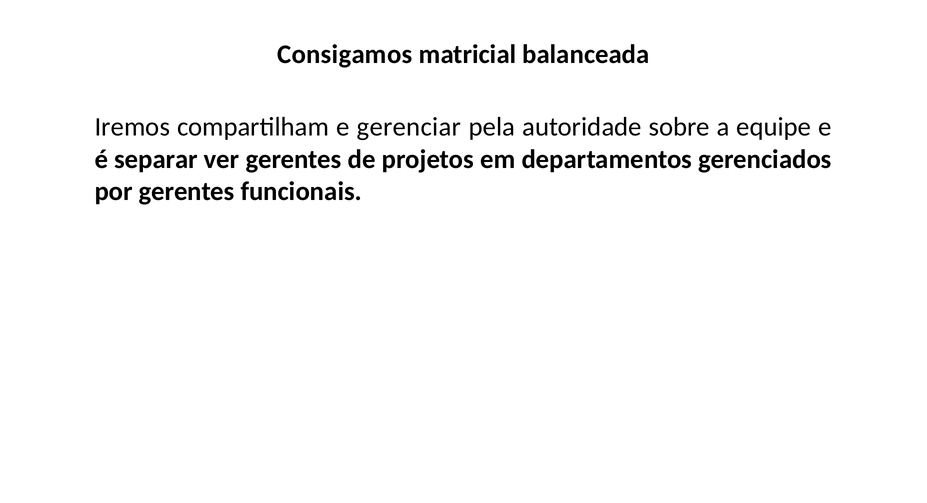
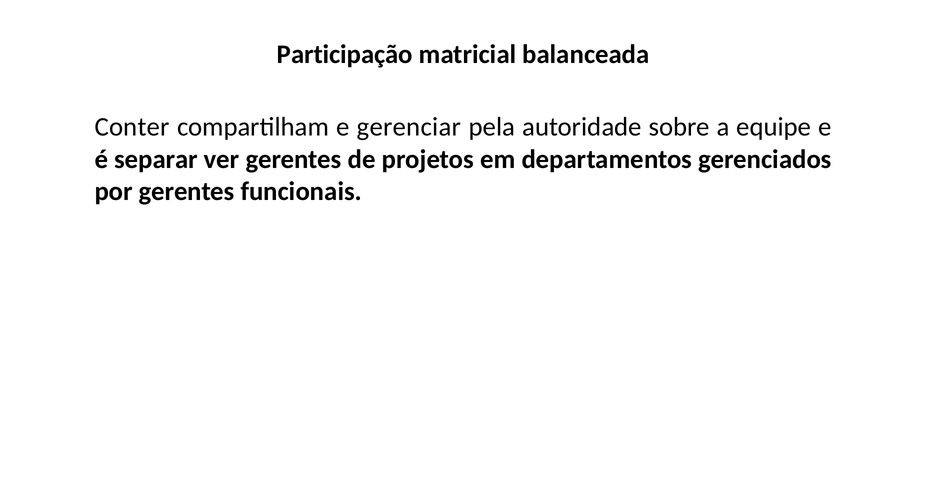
Consigamos: Consigamos -> Participação
Iremos: Iremos -> Conter
